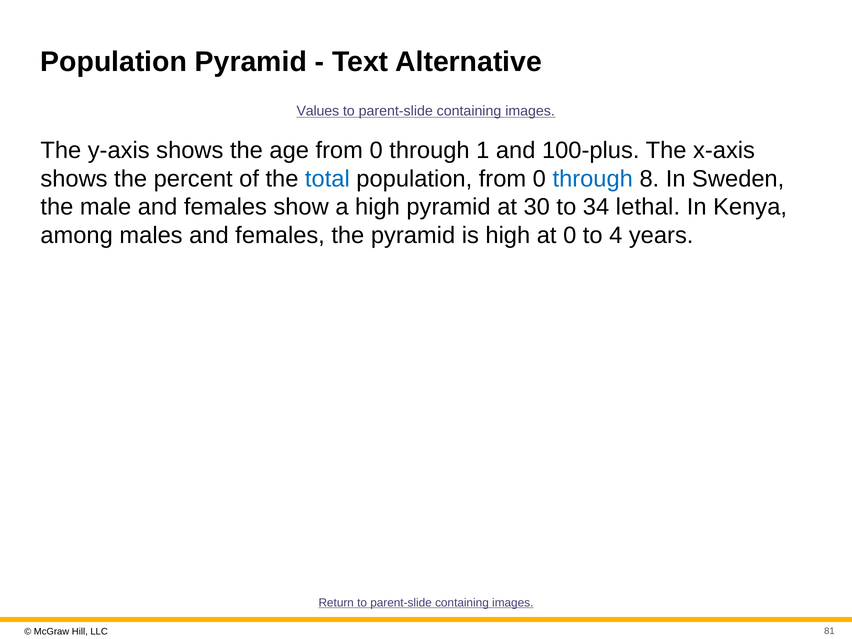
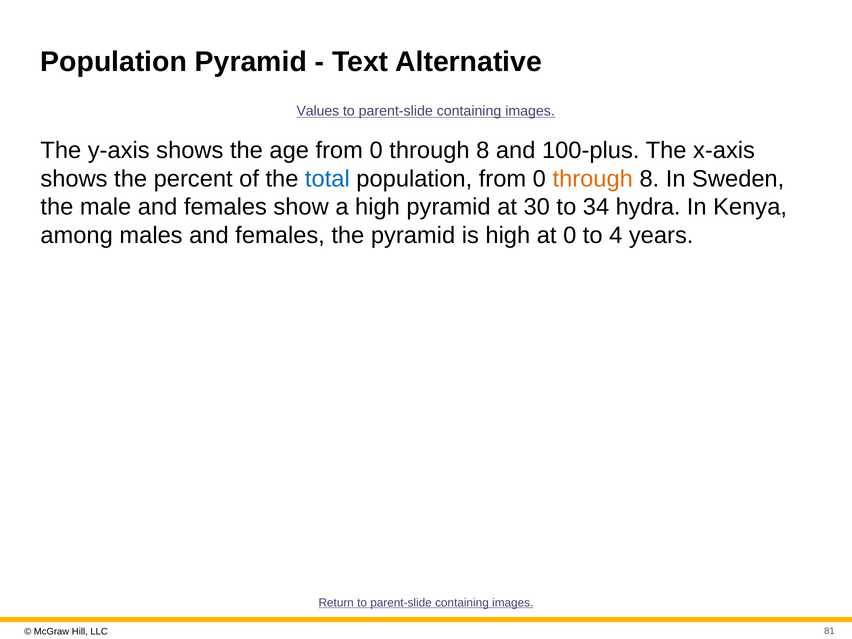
1 at (483, 150): 1 -> 8
through at (593, 179) colour: blue -> orange
lethal: lethal -> hydra
